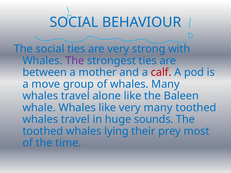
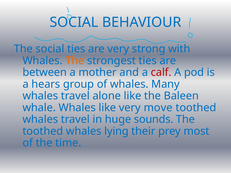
The at (75, 61) colour: purple -> orange
move: move -> hears
very many: many -> move
